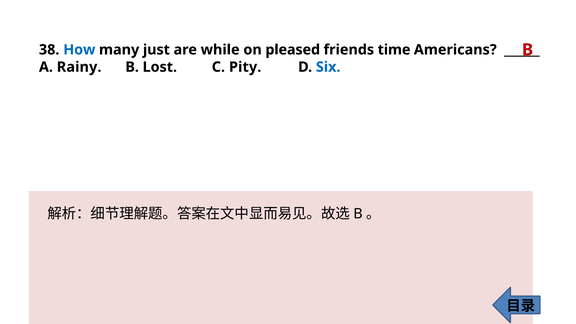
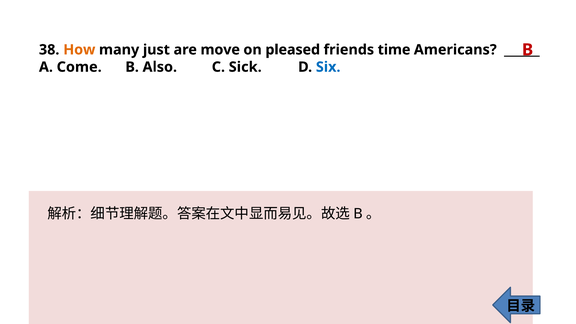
How colour: blue -> orange
while: while -> move
Rainy: Rainy -> Come
Lost: Lost -> Also
Pity: Pity -> Sick
